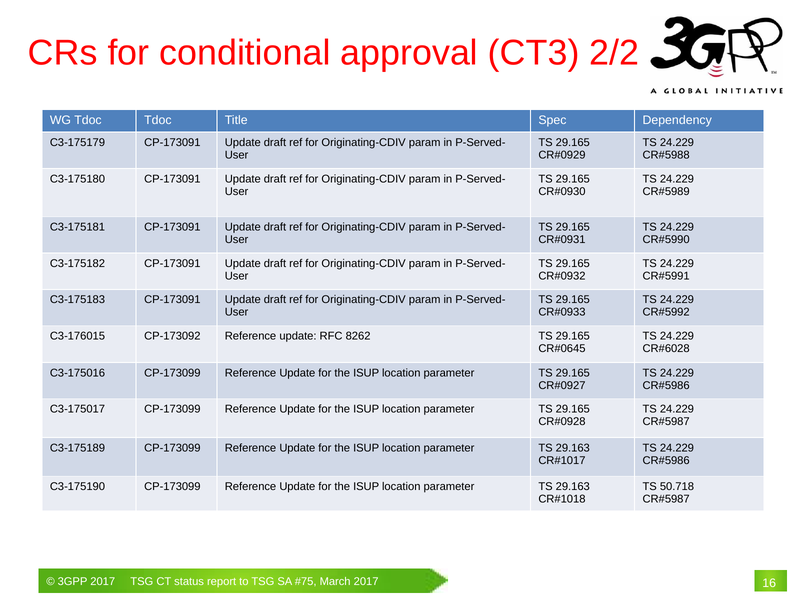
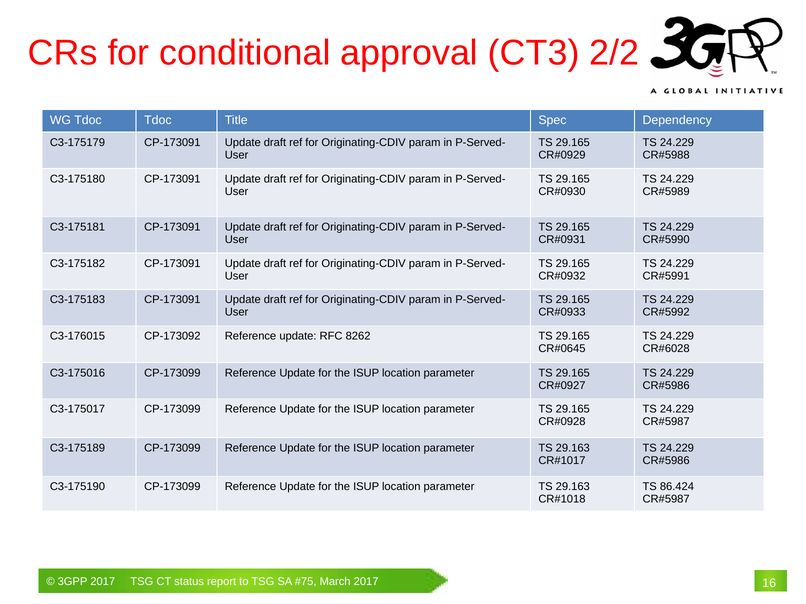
50.718: 50.718 -> 86.424
